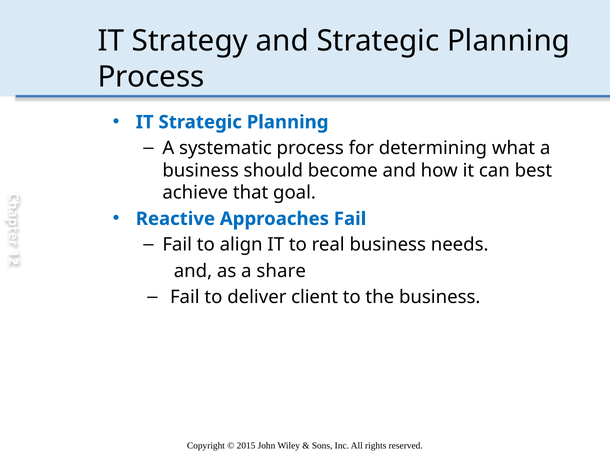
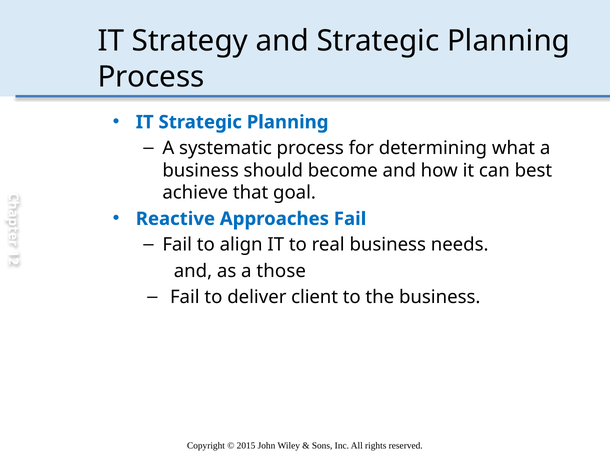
share: share -> those
